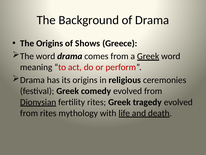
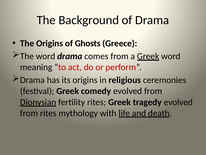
Shows: Shows -> Ghosts
